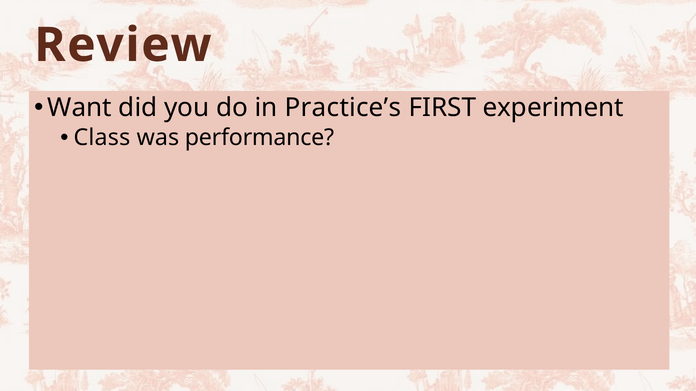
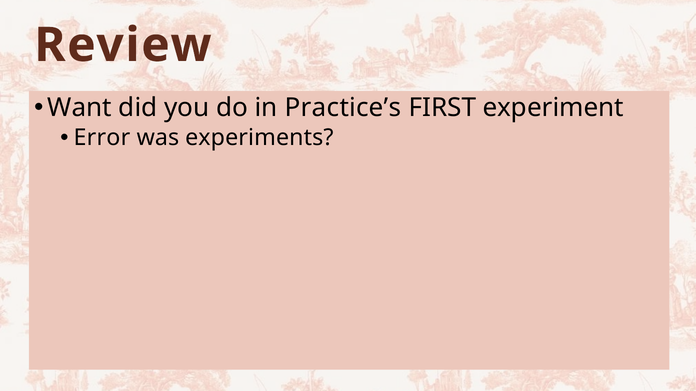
Class: Class -> Error
performance: performance -> experiments
